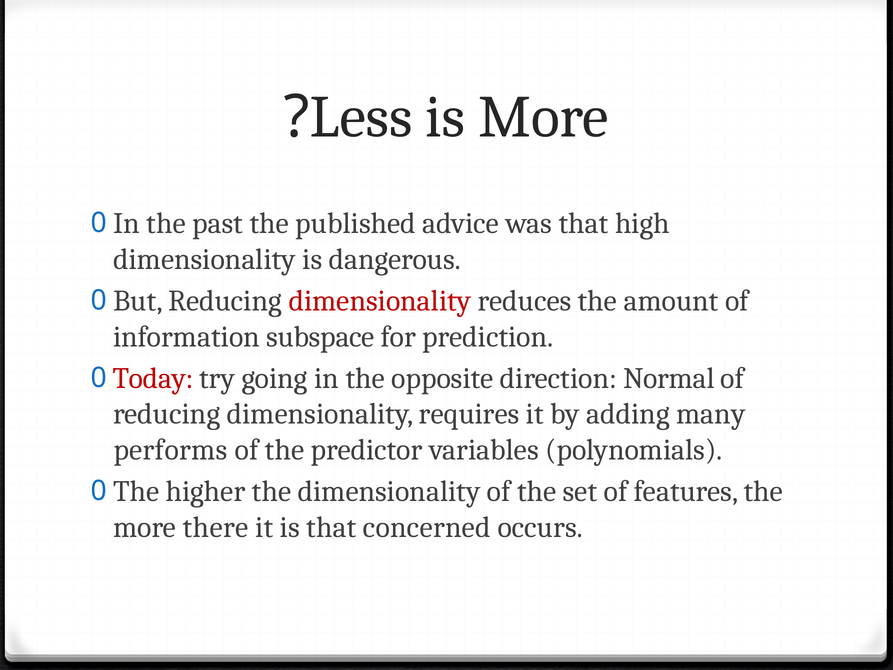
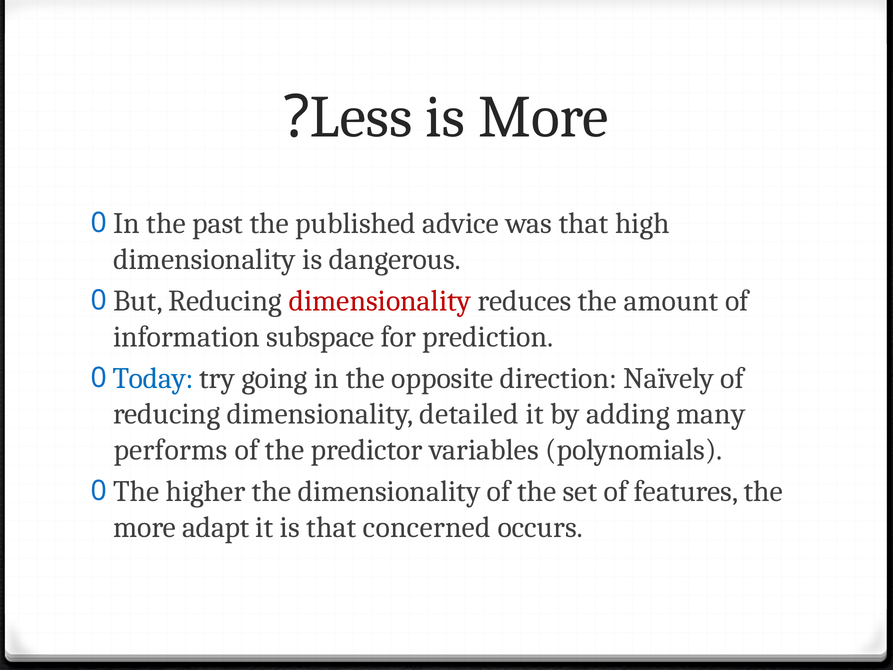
Today colour: red -> blue
Normal: Normal -> Naïvely
requires: requires -> detailed
there: there -> adapt
